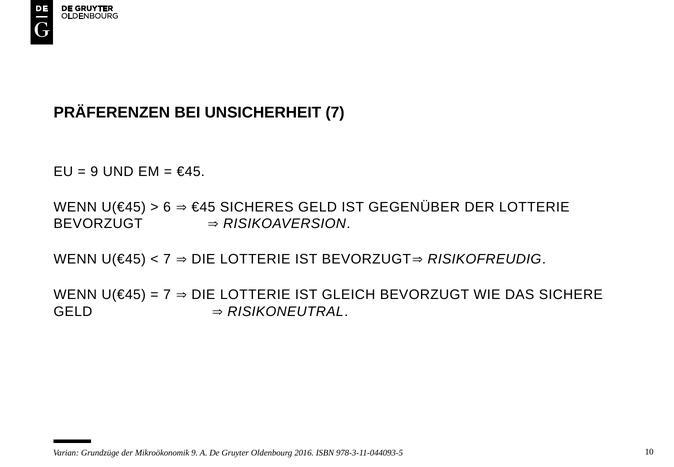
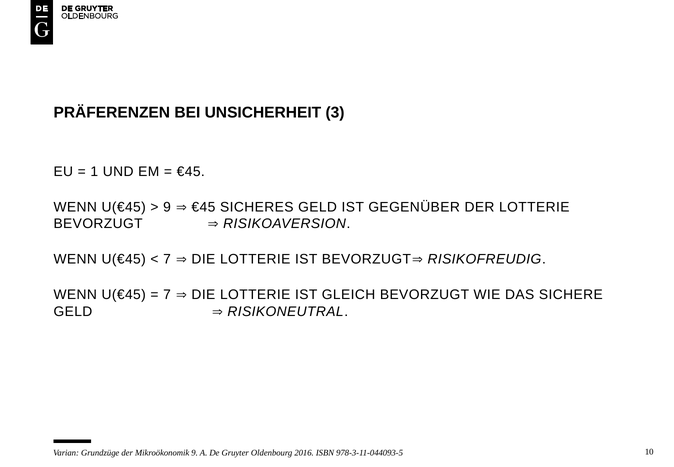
UNSICHERHEIT 7: 7 -> 3
9 at (94, 171): 9 -> 1
6 at (167, 207): 6 -> 9
